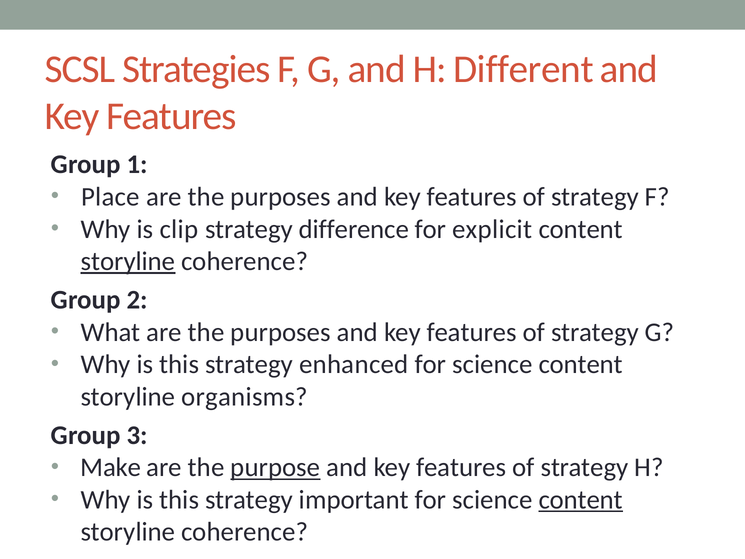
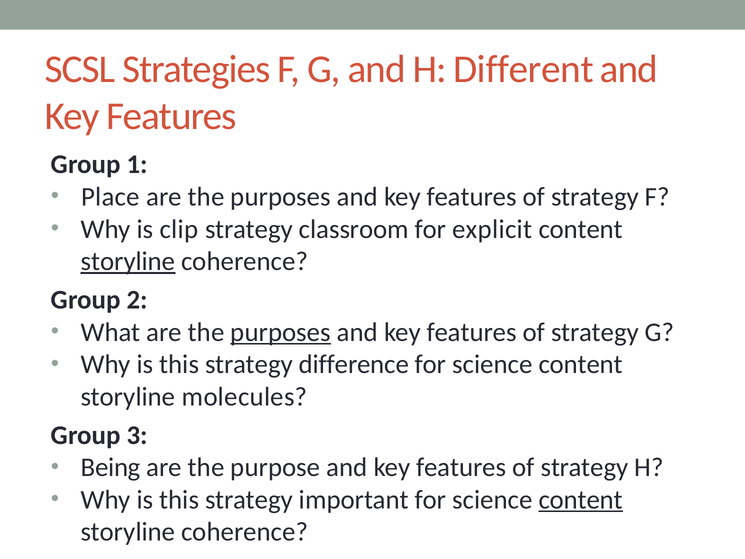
difference: difference -> classroom
purposes at (281, 332) underline: none -> present
enhanced: enhanced -> difference
organisms: organisms -> molecules
Make: Make -> Being
purpose underline: present -> none
